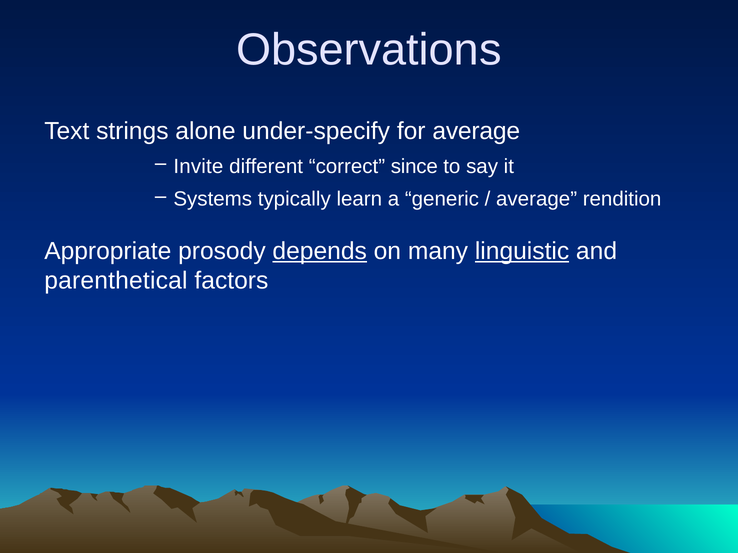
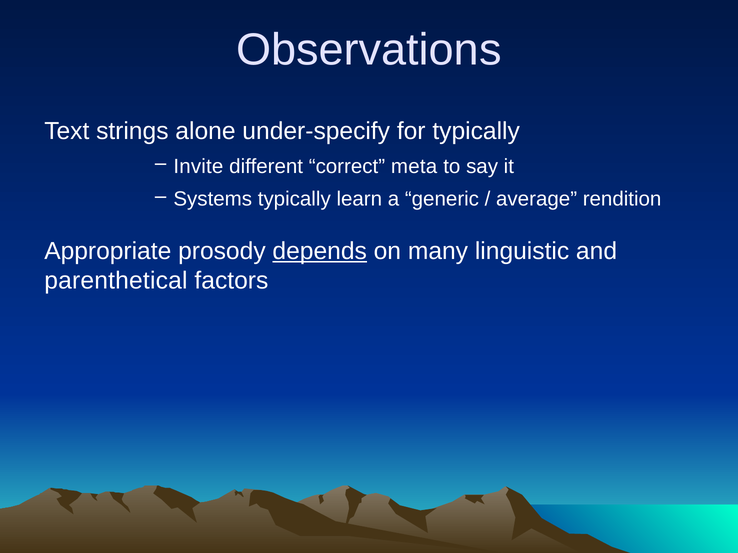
for average: average -> typically
since: since -> meta
linguistic underline: present -> none
